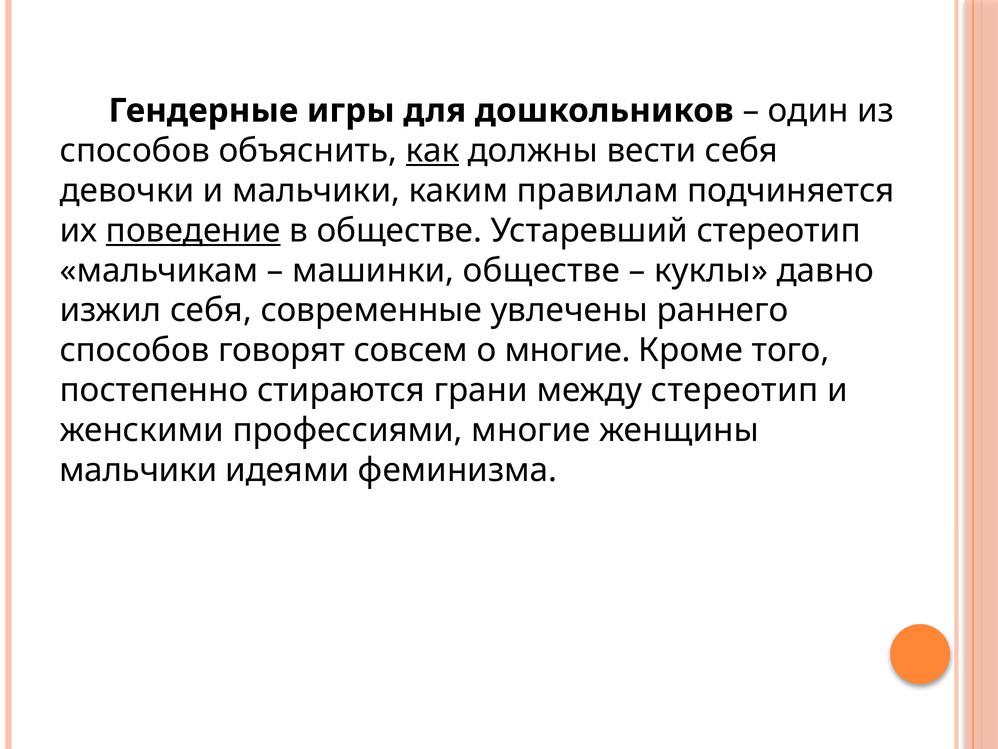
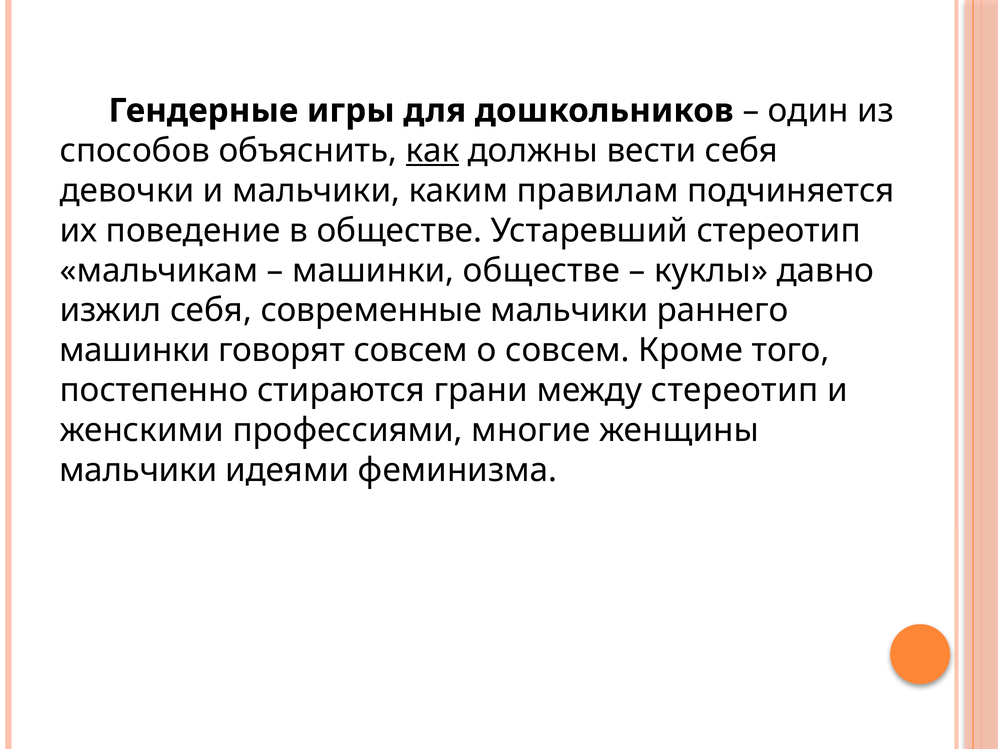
поведение underline: present -> none
современные увлечены: увлечены -> мальчики
способов at (135, 350): способов -> машинки
о многие: многие -> совсем
